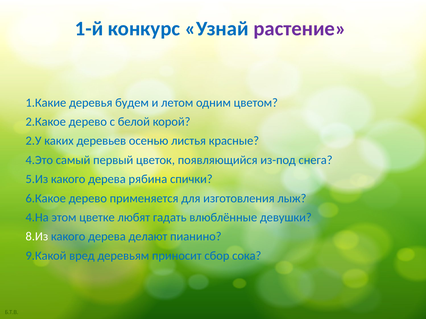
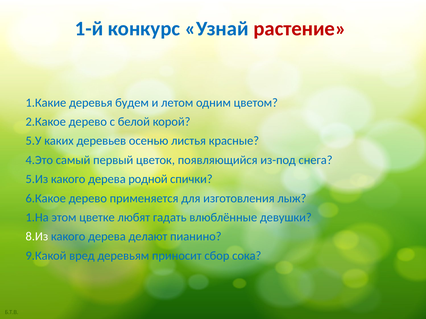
растение colour: purple -> red
2.У: 2.У -> 5.У
рябина: рябина -> родной
4.На: 4.На -> 1.На
